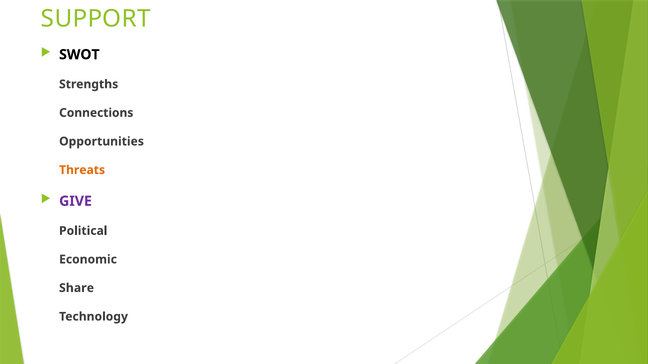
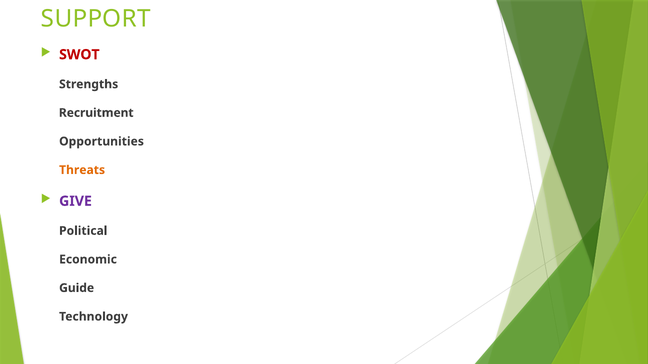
SWOT colour: black -> red
Connections: Connections -> Recruitment
Share: Share -> Guide
